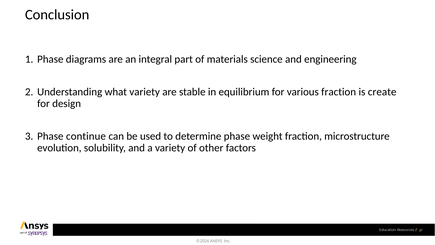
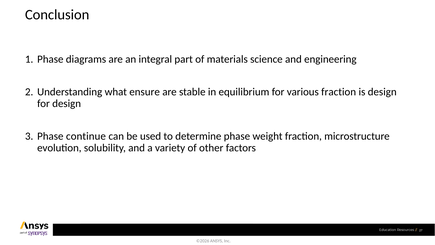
what variety: variety -> ensure
is create: create -> design
